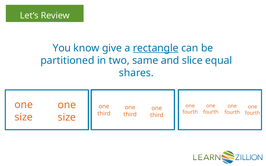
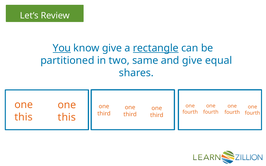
You underline: none -> present
and slice: slice -> give
size at (24, 117): size -> this
size at (67, 117): size -> this
